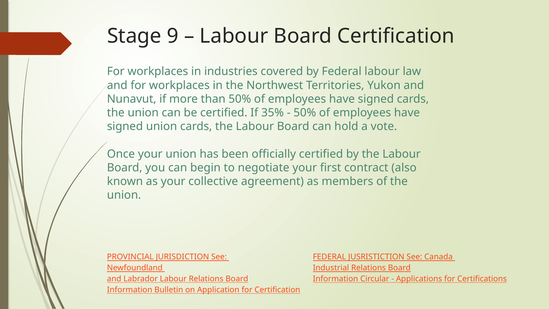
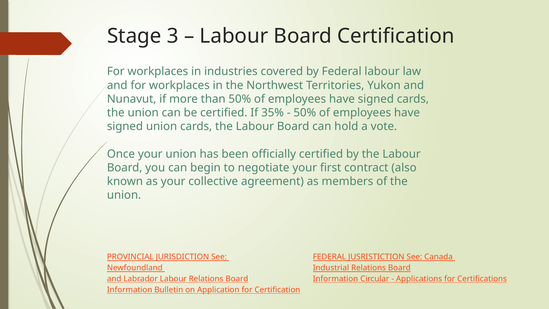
9: 9 -> 3
